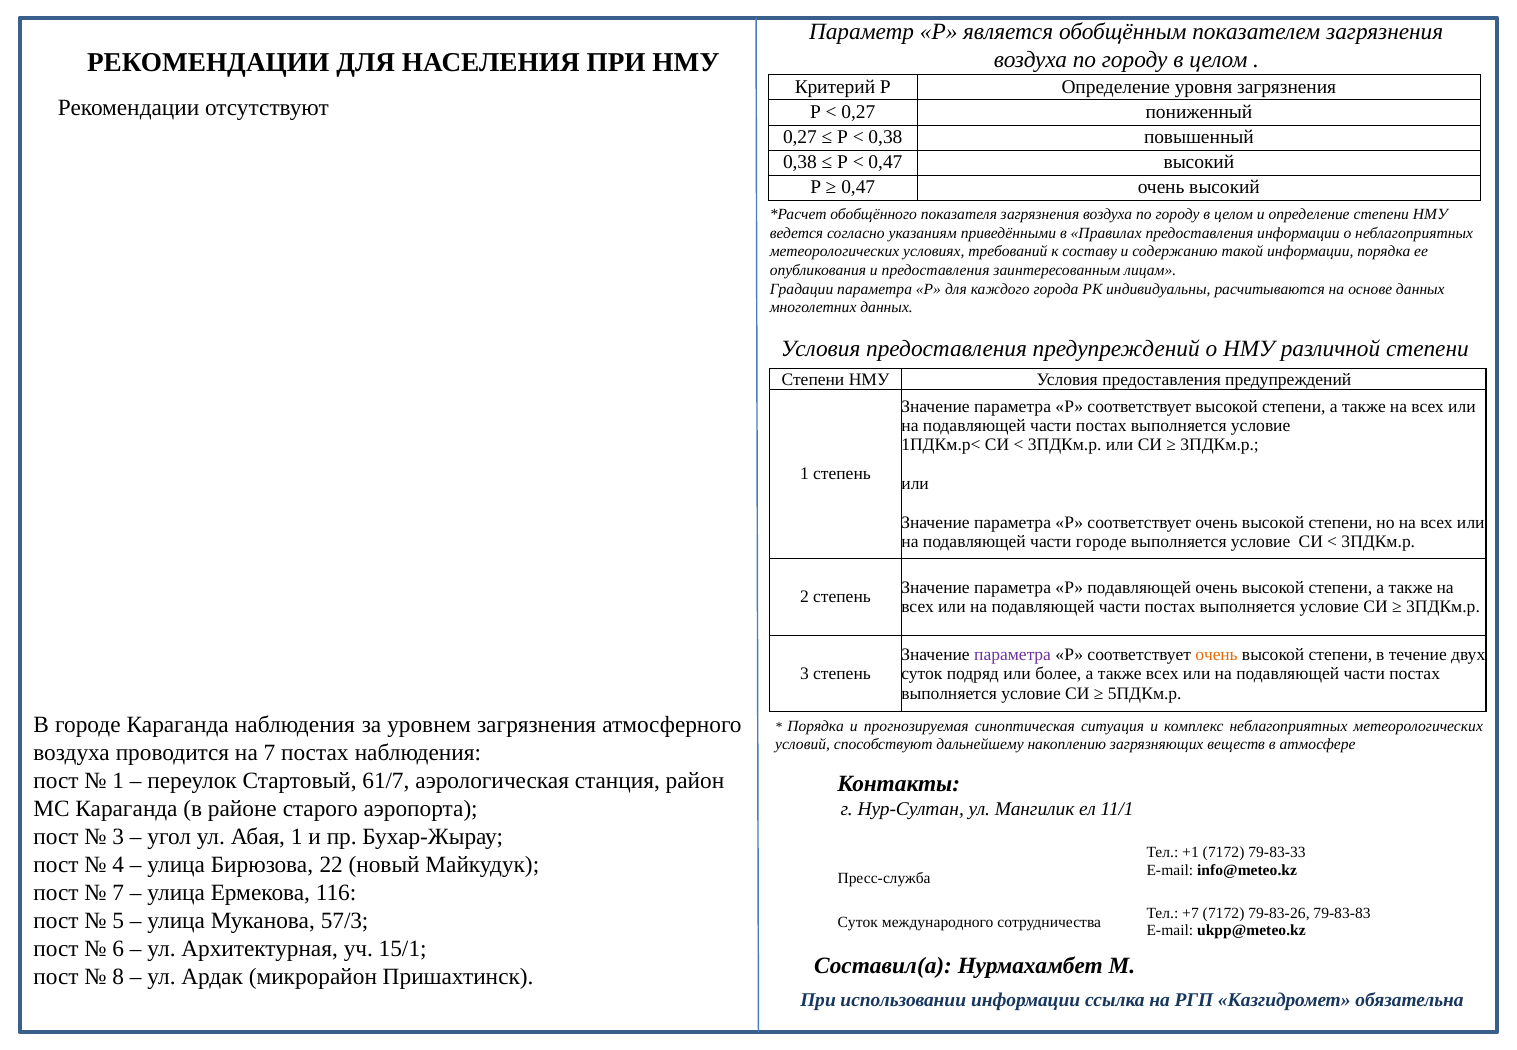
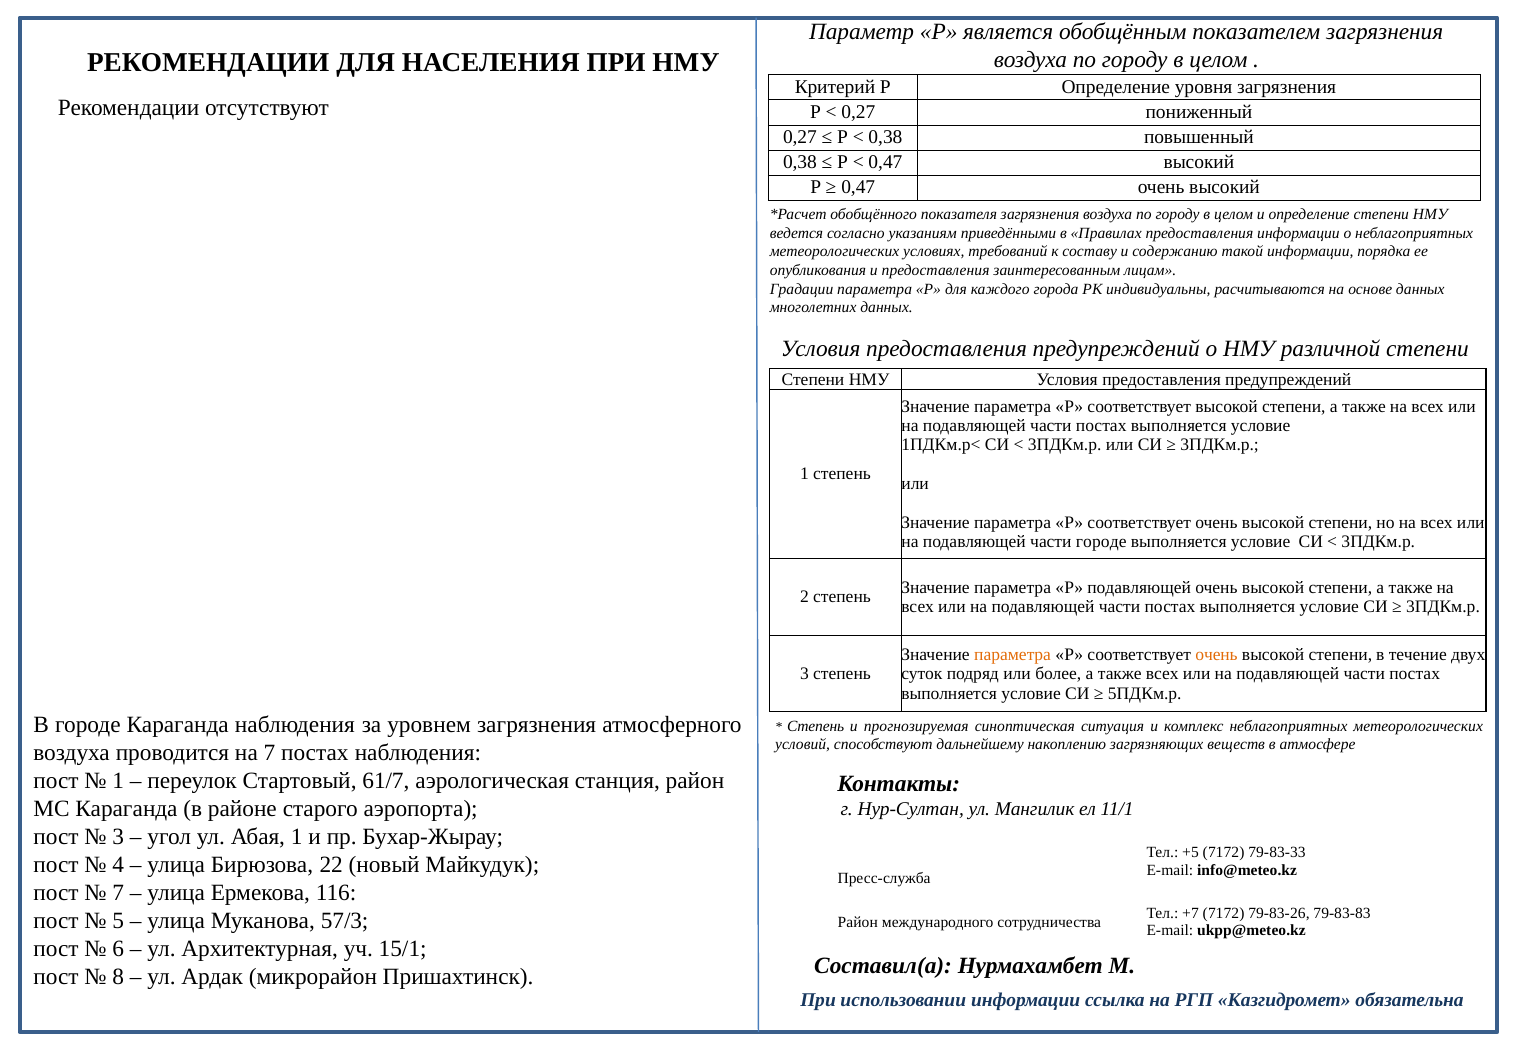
параметра at (1013, 655) colour: purple -> orange
Порядка at (816, 726): Порядка -> Степень
+1: +1 -> +5
Суток at (858, 922): Суток -> Район
